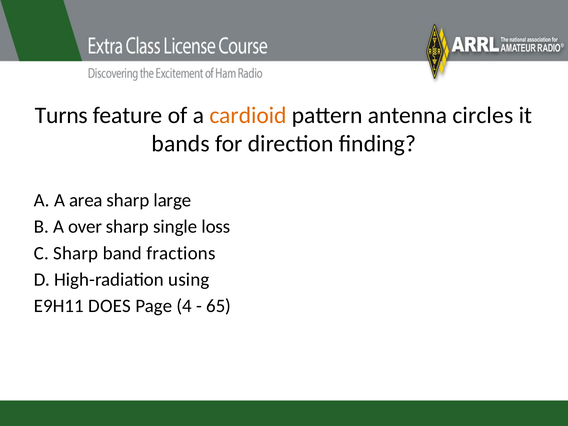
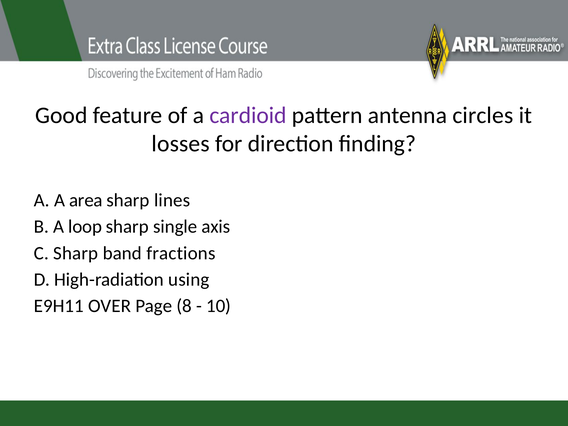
Turns: Turns -> Good
cardioid colour: orange -> purple
bands: bands -> losses
large: large -> lines
over: over -> loop
loss: loss -> axis
DOES: DOES -> OVER
4: 4 -> 8
65: 65 -> 10
